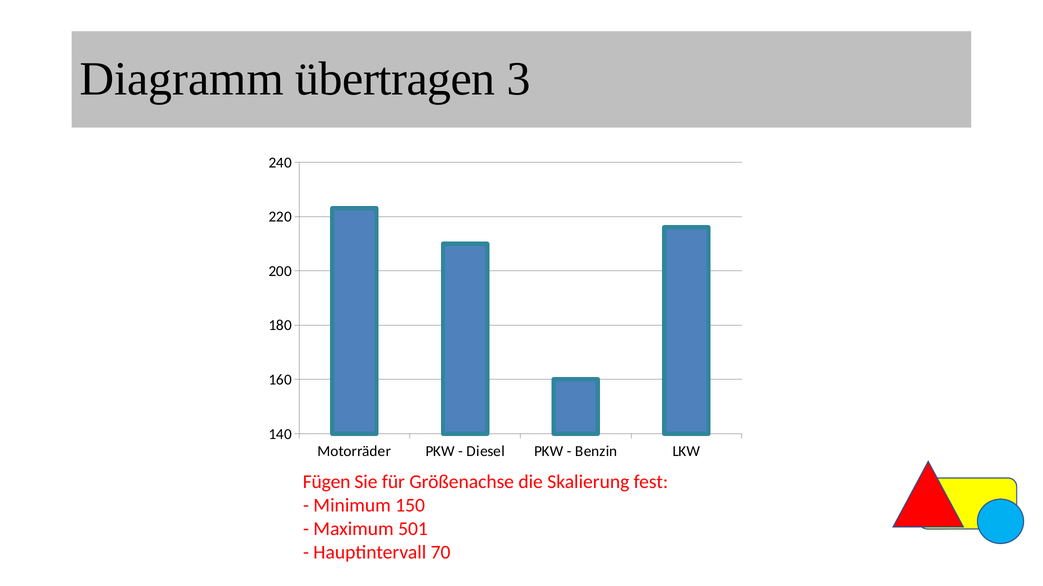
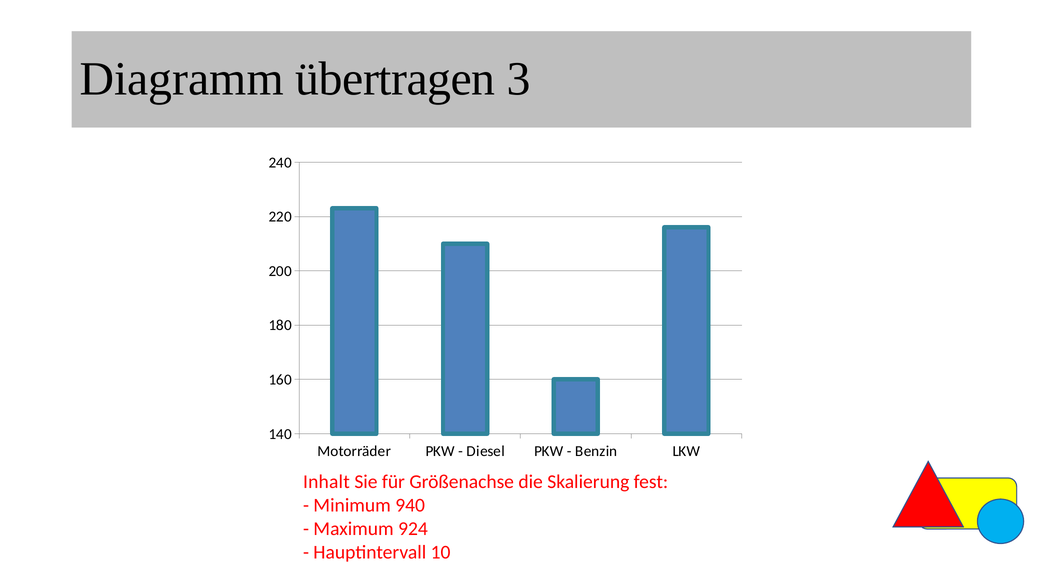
Fügen: Fügen -> Inhalt
150: 150 -> 940
501: 501 -> 924
70: 70 -> 10
